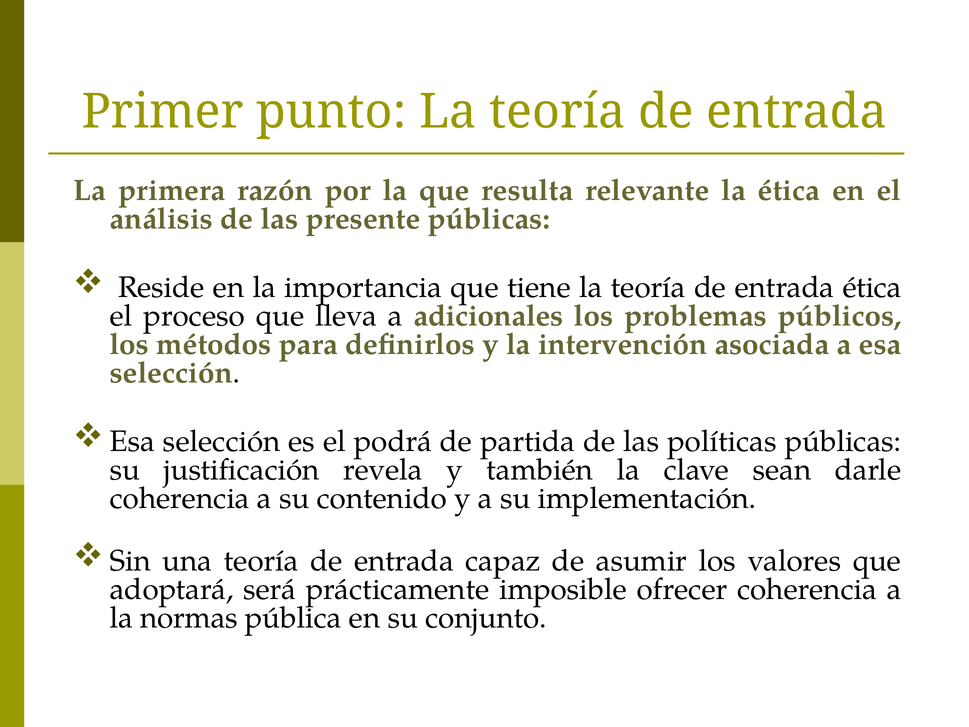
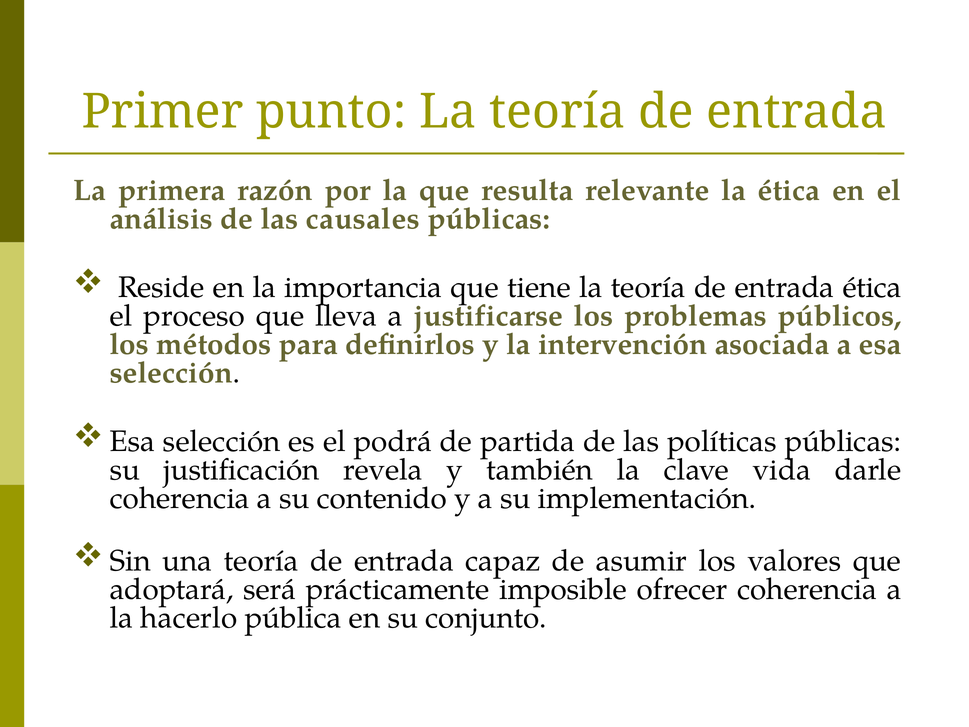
presente: presente -> causales
adicionales: adicionales -> justificarse
sean: sean -> vida
normas: normas -> hacerlo
